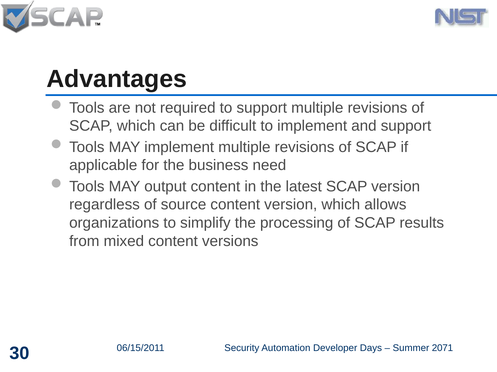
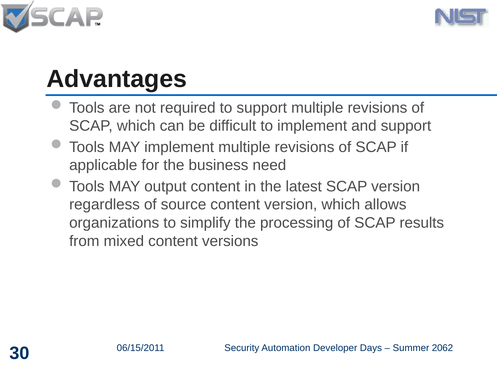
2071: 2071 -> 2062
